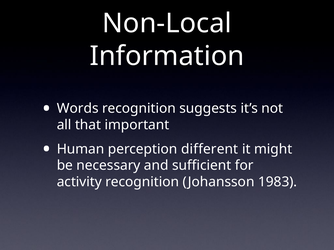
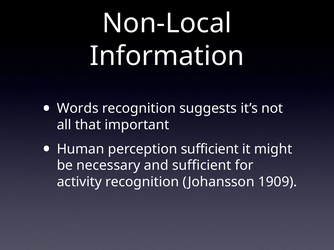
perception different: different -> sufficient
1983: 1983 -> 1909
